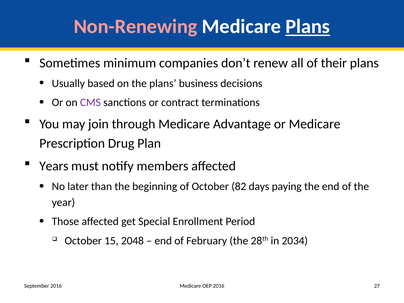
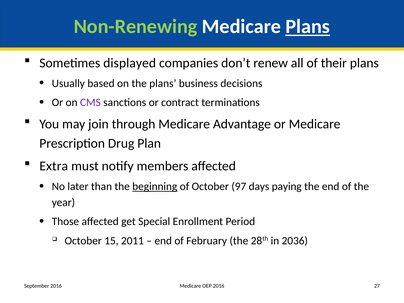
Non-Renewing colour: pink -> light green
minimum: minimum -> displayed
Years: Years -> Extra
beginning underline: none -> present
82: 82 -> 97
2048: 2048 -> 2011
2034: 2034 -> 2036
